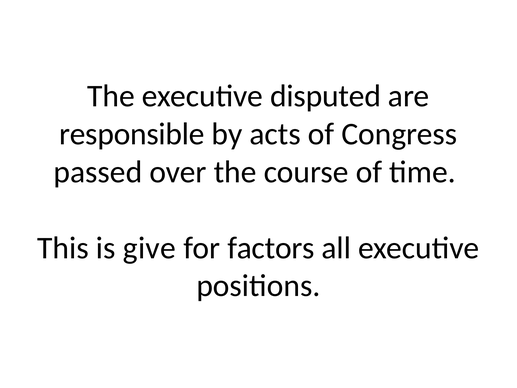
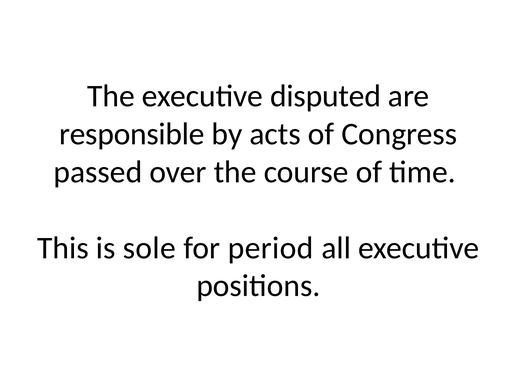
give: give -> sole
factors: factors -> period
